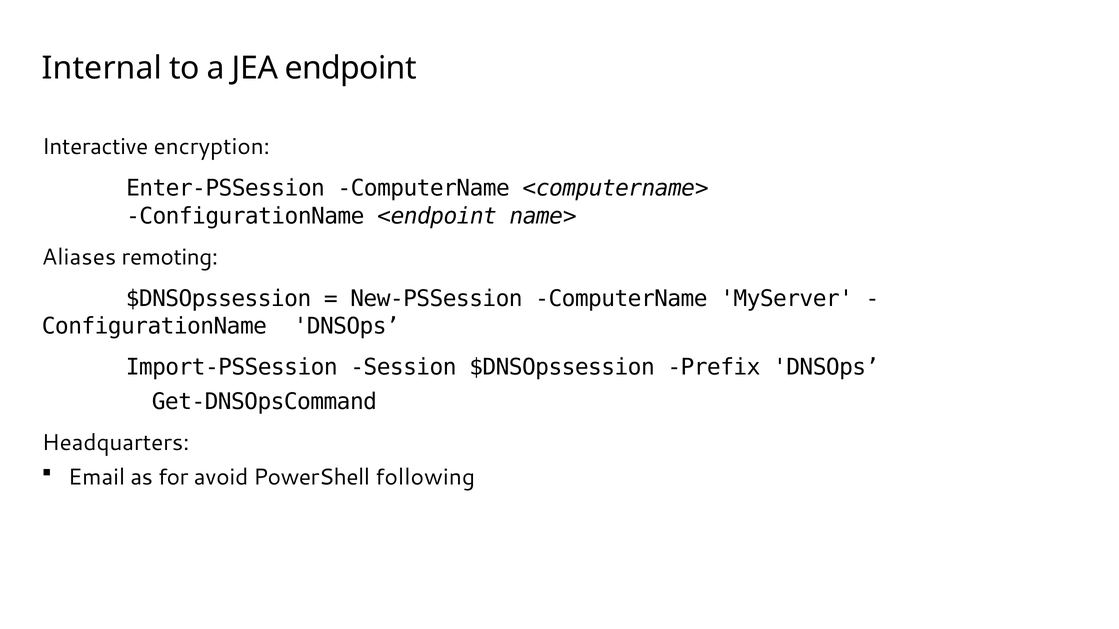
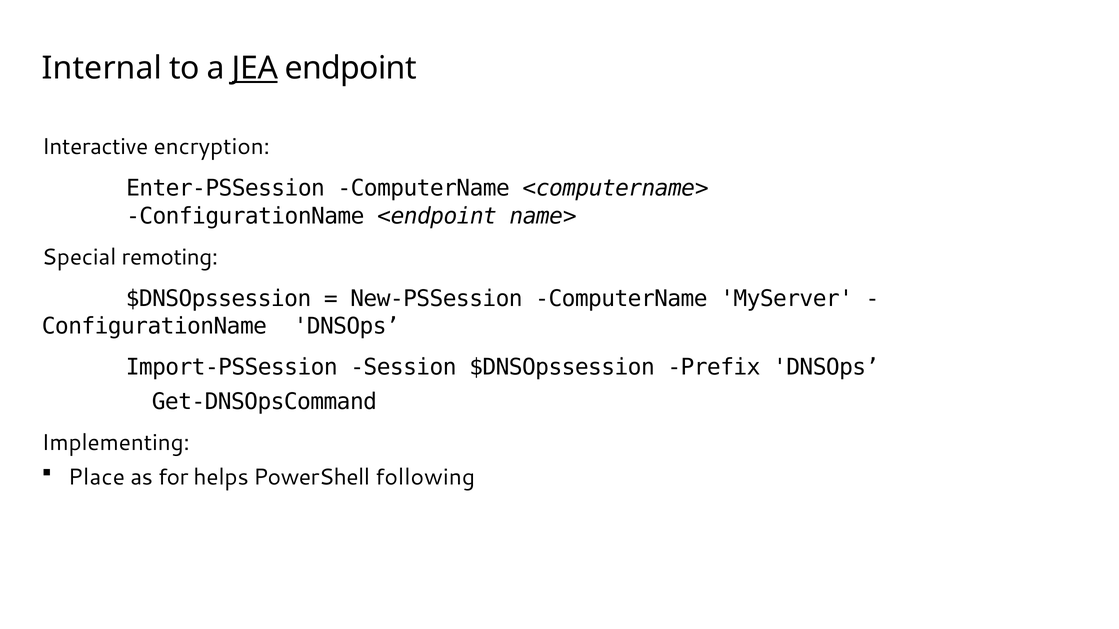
JEA underline: none -> present
Aliases: Aliases -> Special
Headquarters: Headquarters -> Implementing
Email: Email -> Place
avoid: avoid -> helps
